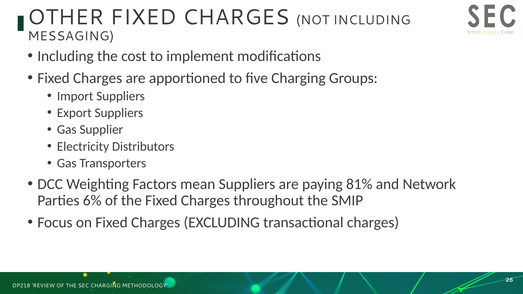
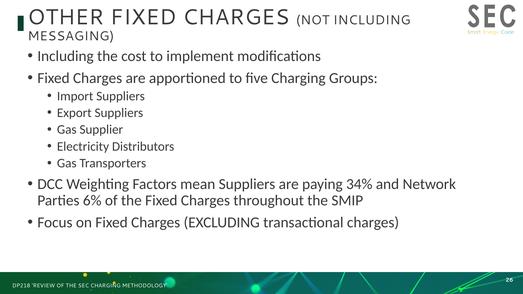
81%: 81% -> 34%
